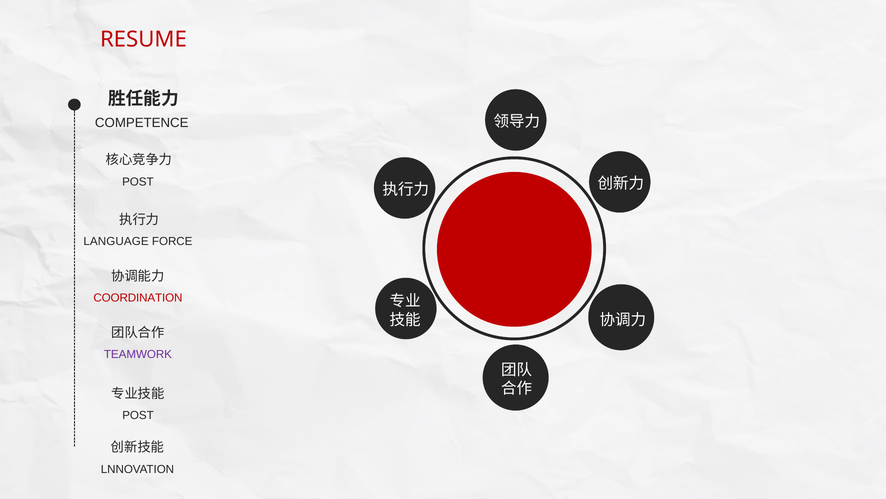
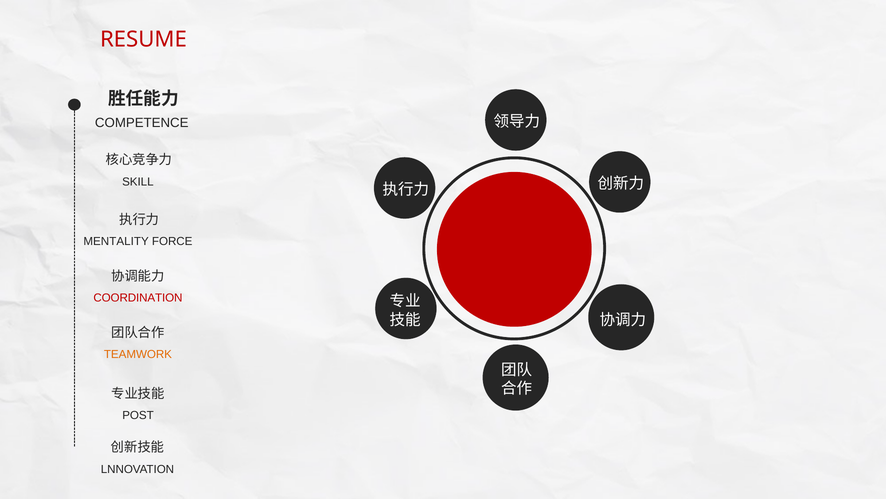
POST at (138, 182): POST -> SKILL
LANGUAGE: LANGUAGE -> MENTALITY
TEAMWORK colour: purple -> orange
